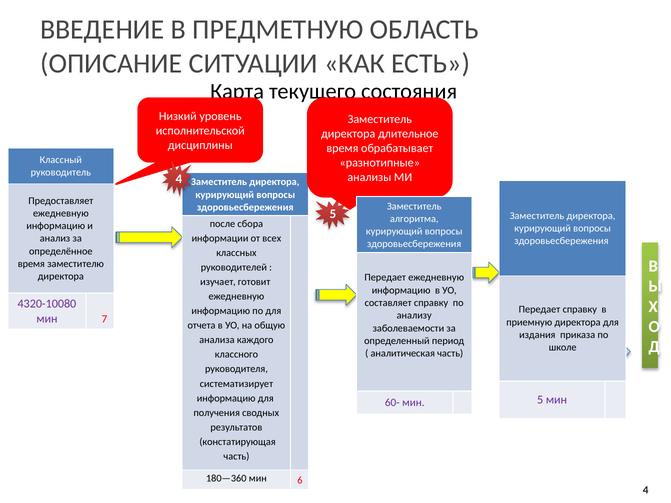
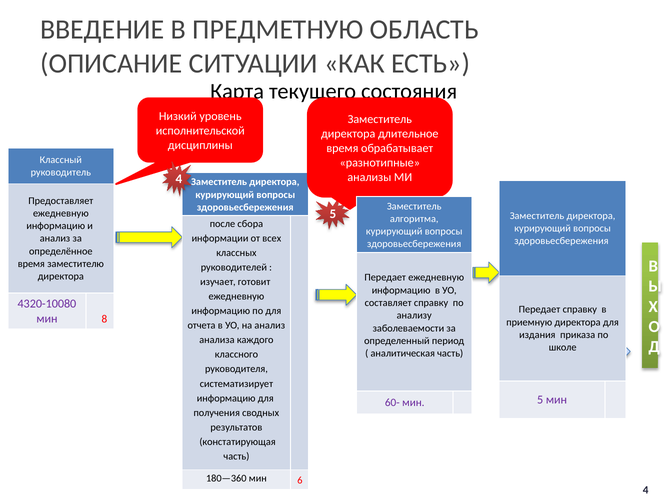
7: 7 -> 8
на общую: общую -> анализ
